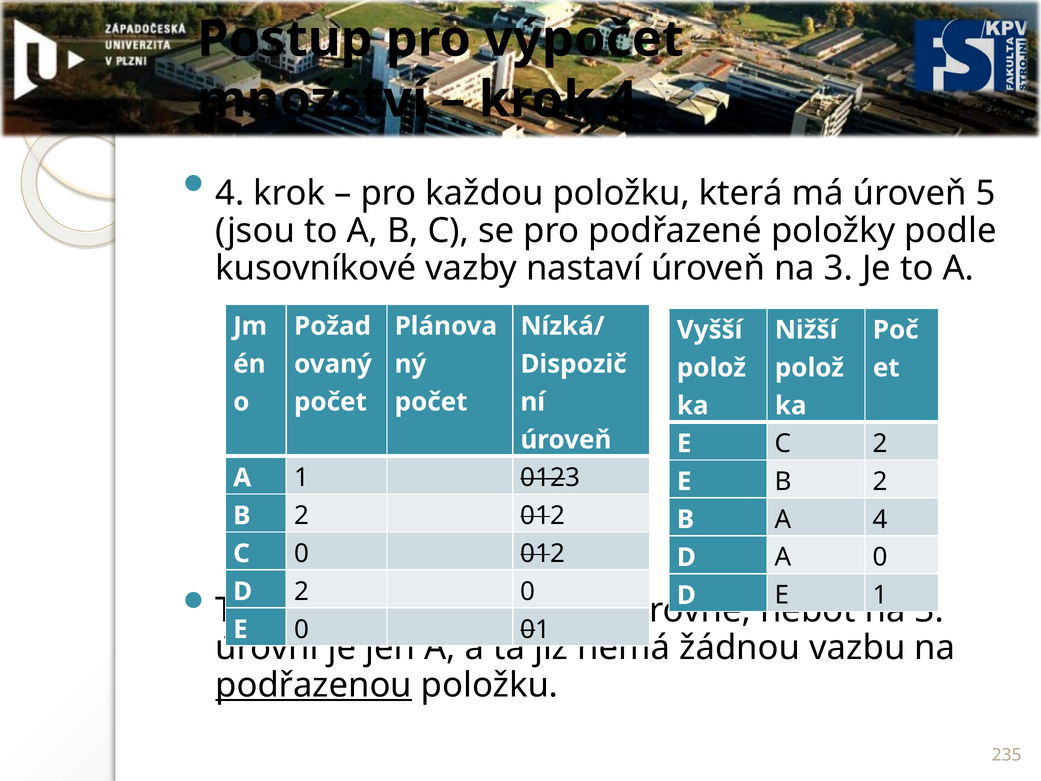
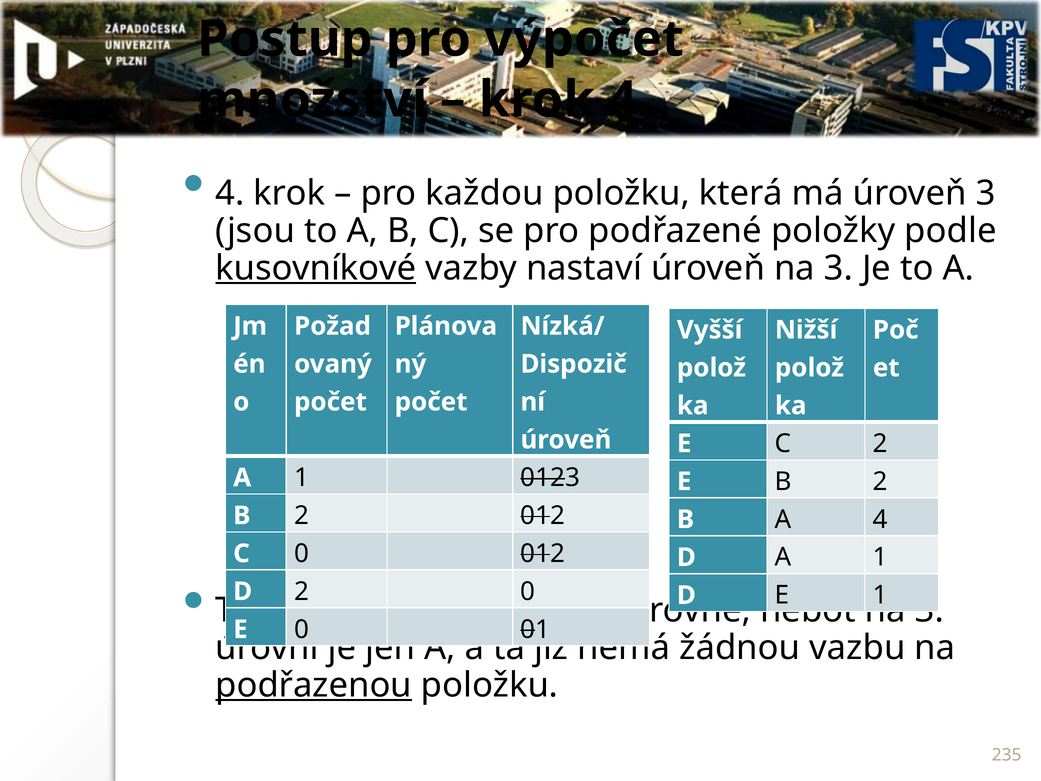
úroveň 5: 5 -> 3
kusovníkové underline: none -> present
0 at (880, 557): 0 -> 1
